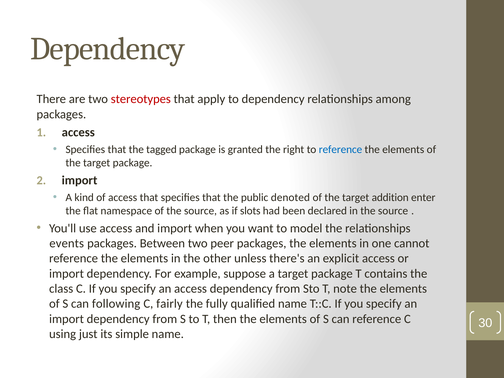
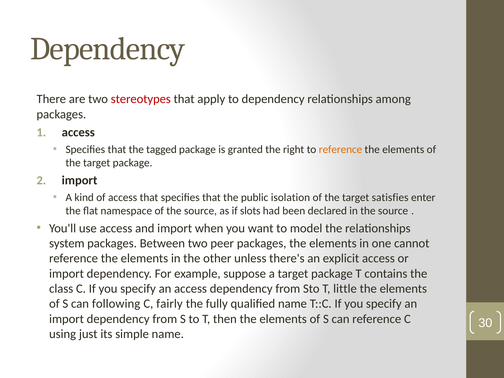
reference at (340, 149) colour: blue -> orange
denoted: denoted -> isolation
addition: addition -> satisfies
events: events -> system
note: note -> little
